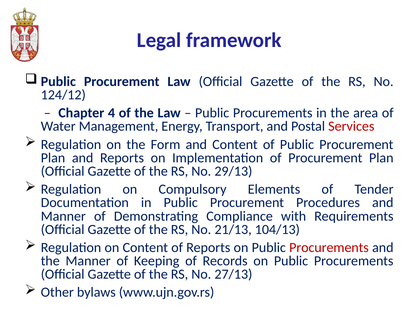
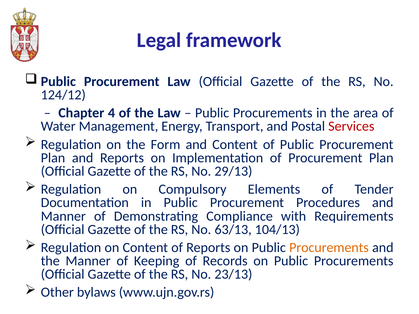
21/13: 21/13 -> 63/13
Procurements at (329, 248) colour: red -> orange
27/13: 27/13 -> 23/13
